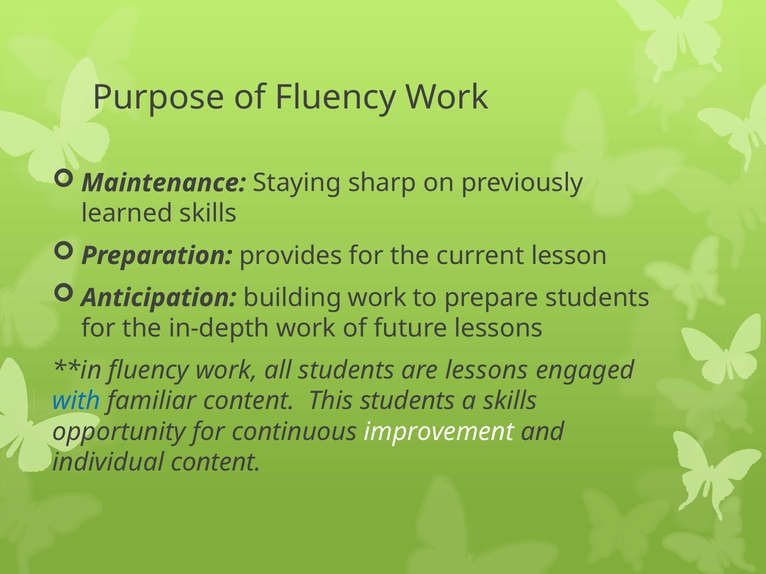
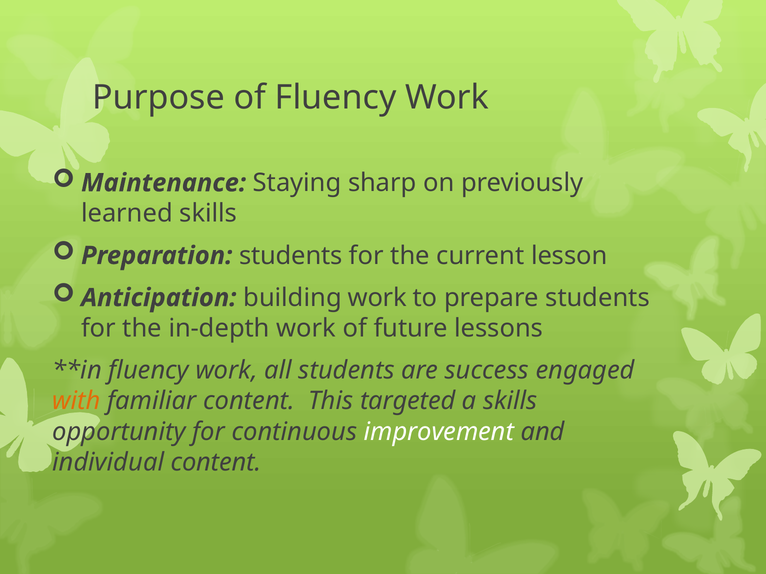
Preparation provides: provides -> students
are lessons: lessons -> success
with colour: blue -> orange
This students: students -> targeted
